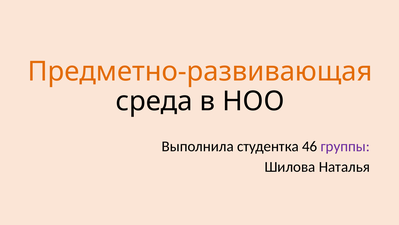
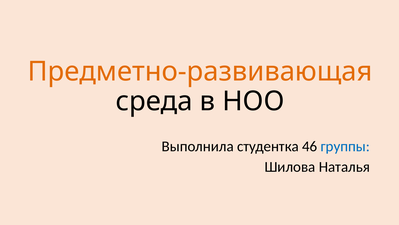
группы colour: purple -> blue
